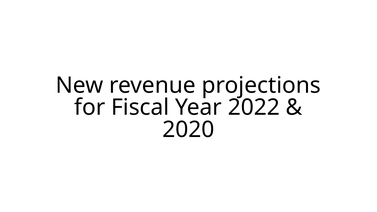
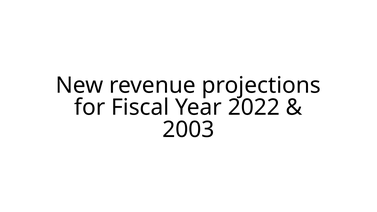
2020: 2020 -> 2003
